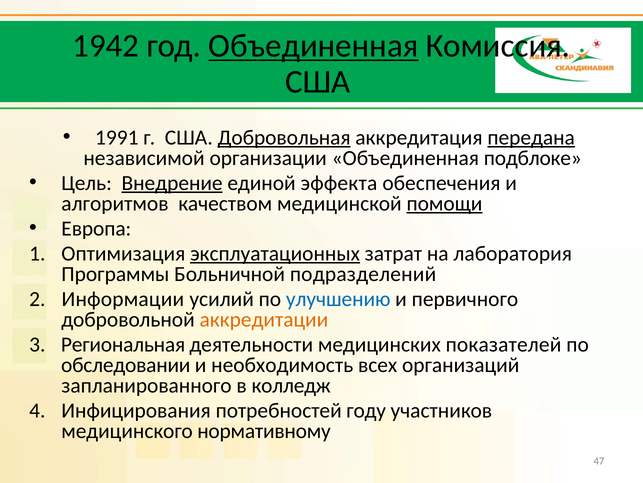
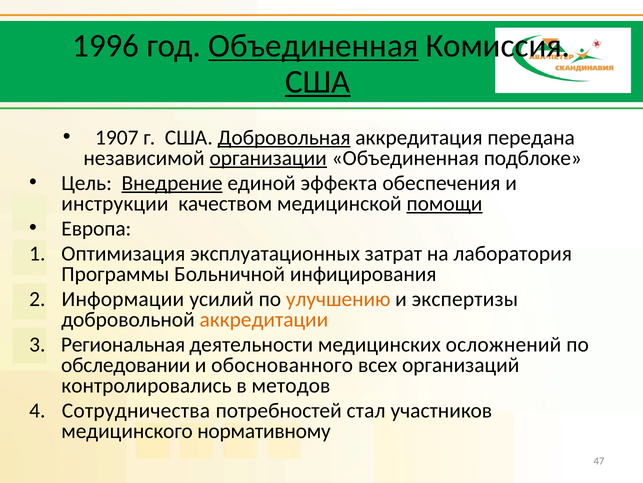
1942: 1942 -> 1996
США at (318, 82) underline: none -> present
1991: 1991 -> 1907
передана underline: present -> none
организации underline: none -> present
алгоритмов: алгоритмов -> инструкции
эксплуатационных underline: present -> none
подразделений: подразделений -> инфицирования
улучшению colour: blue -> orange
первичного: первичного -> экспертизы
показателей: показателей -> осложнений
необходимость: необходимость -> обоснованного
запланированного: запланированного -> контролировались
колледж: колледж -> методов
Инфицирования: Инфицирования -> Сотрудничества
году: году -> стал
